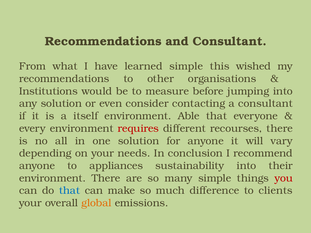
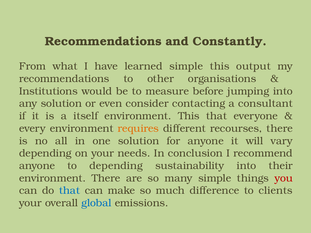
and Consultant: Consultant -> Constantly
wished: wished -> output
environment Able: Able -> This
requires colour: red -> orange
to appliances: appliances -> depending
global colour: orange -> blue
